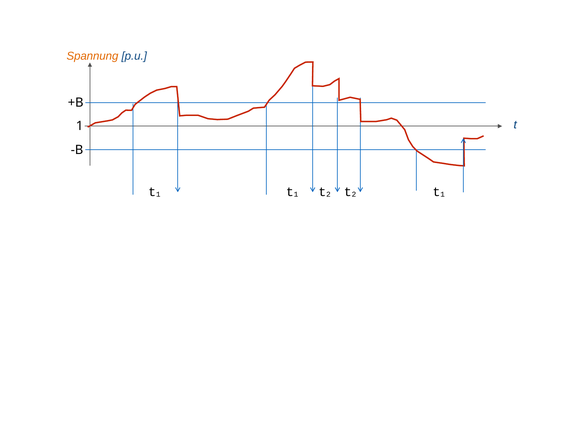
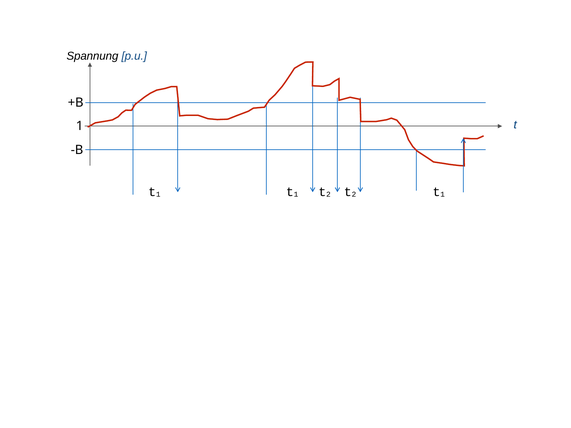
Spannung colour: orange -> black
